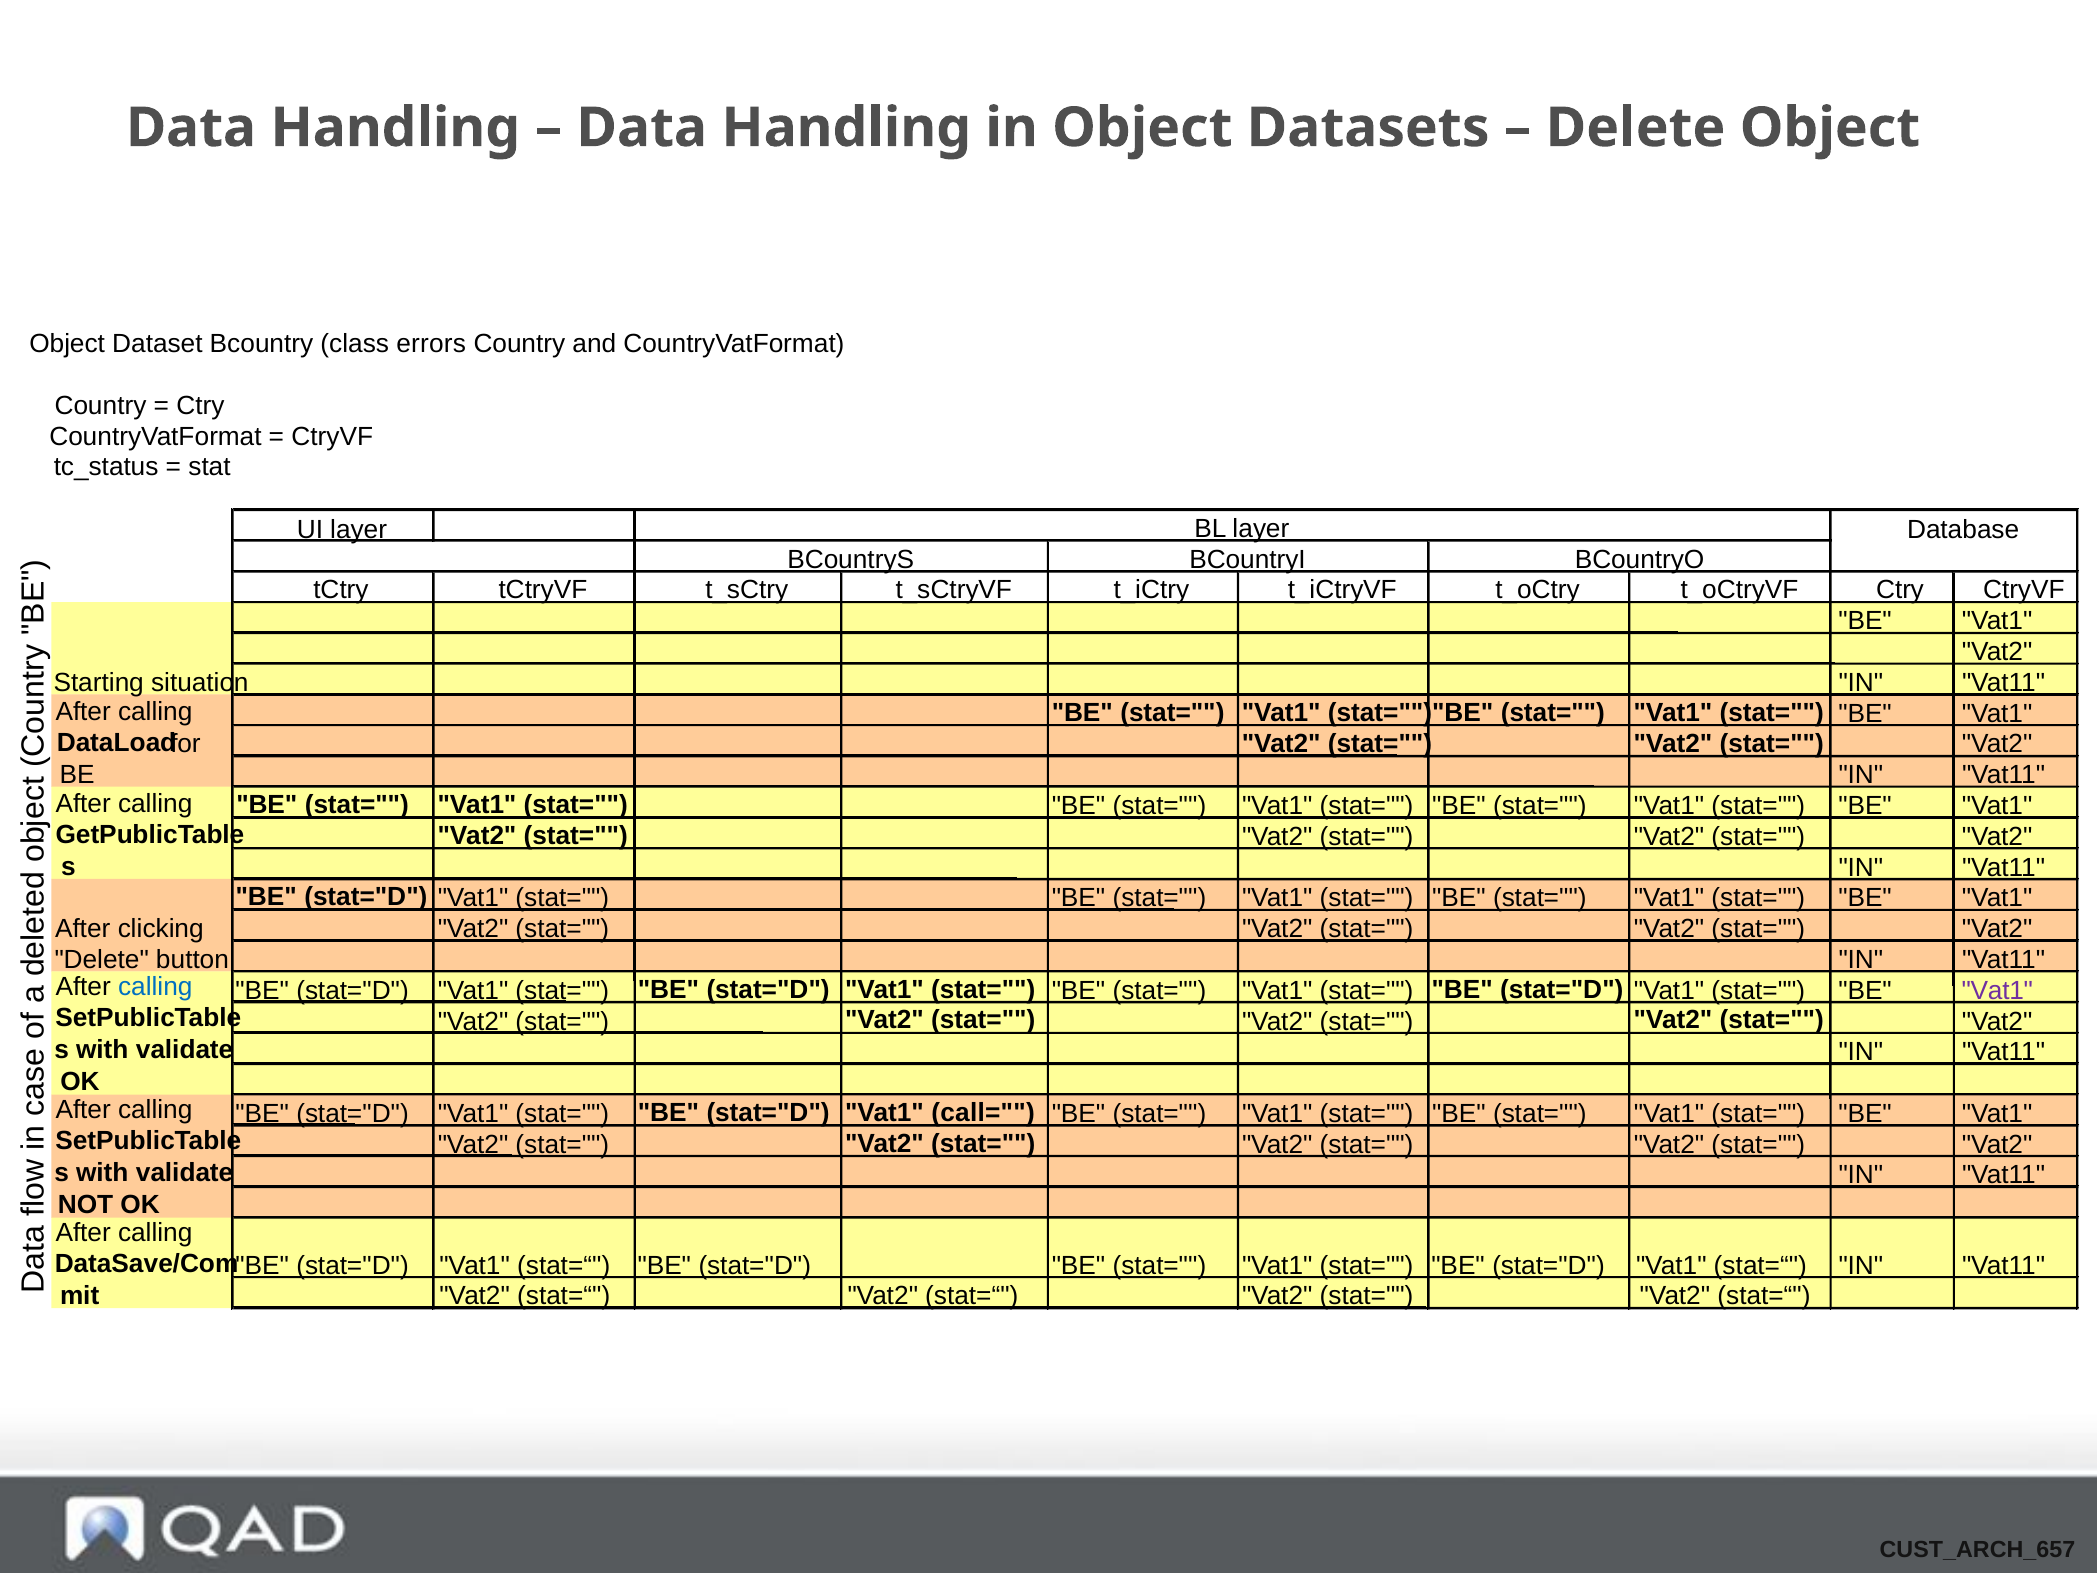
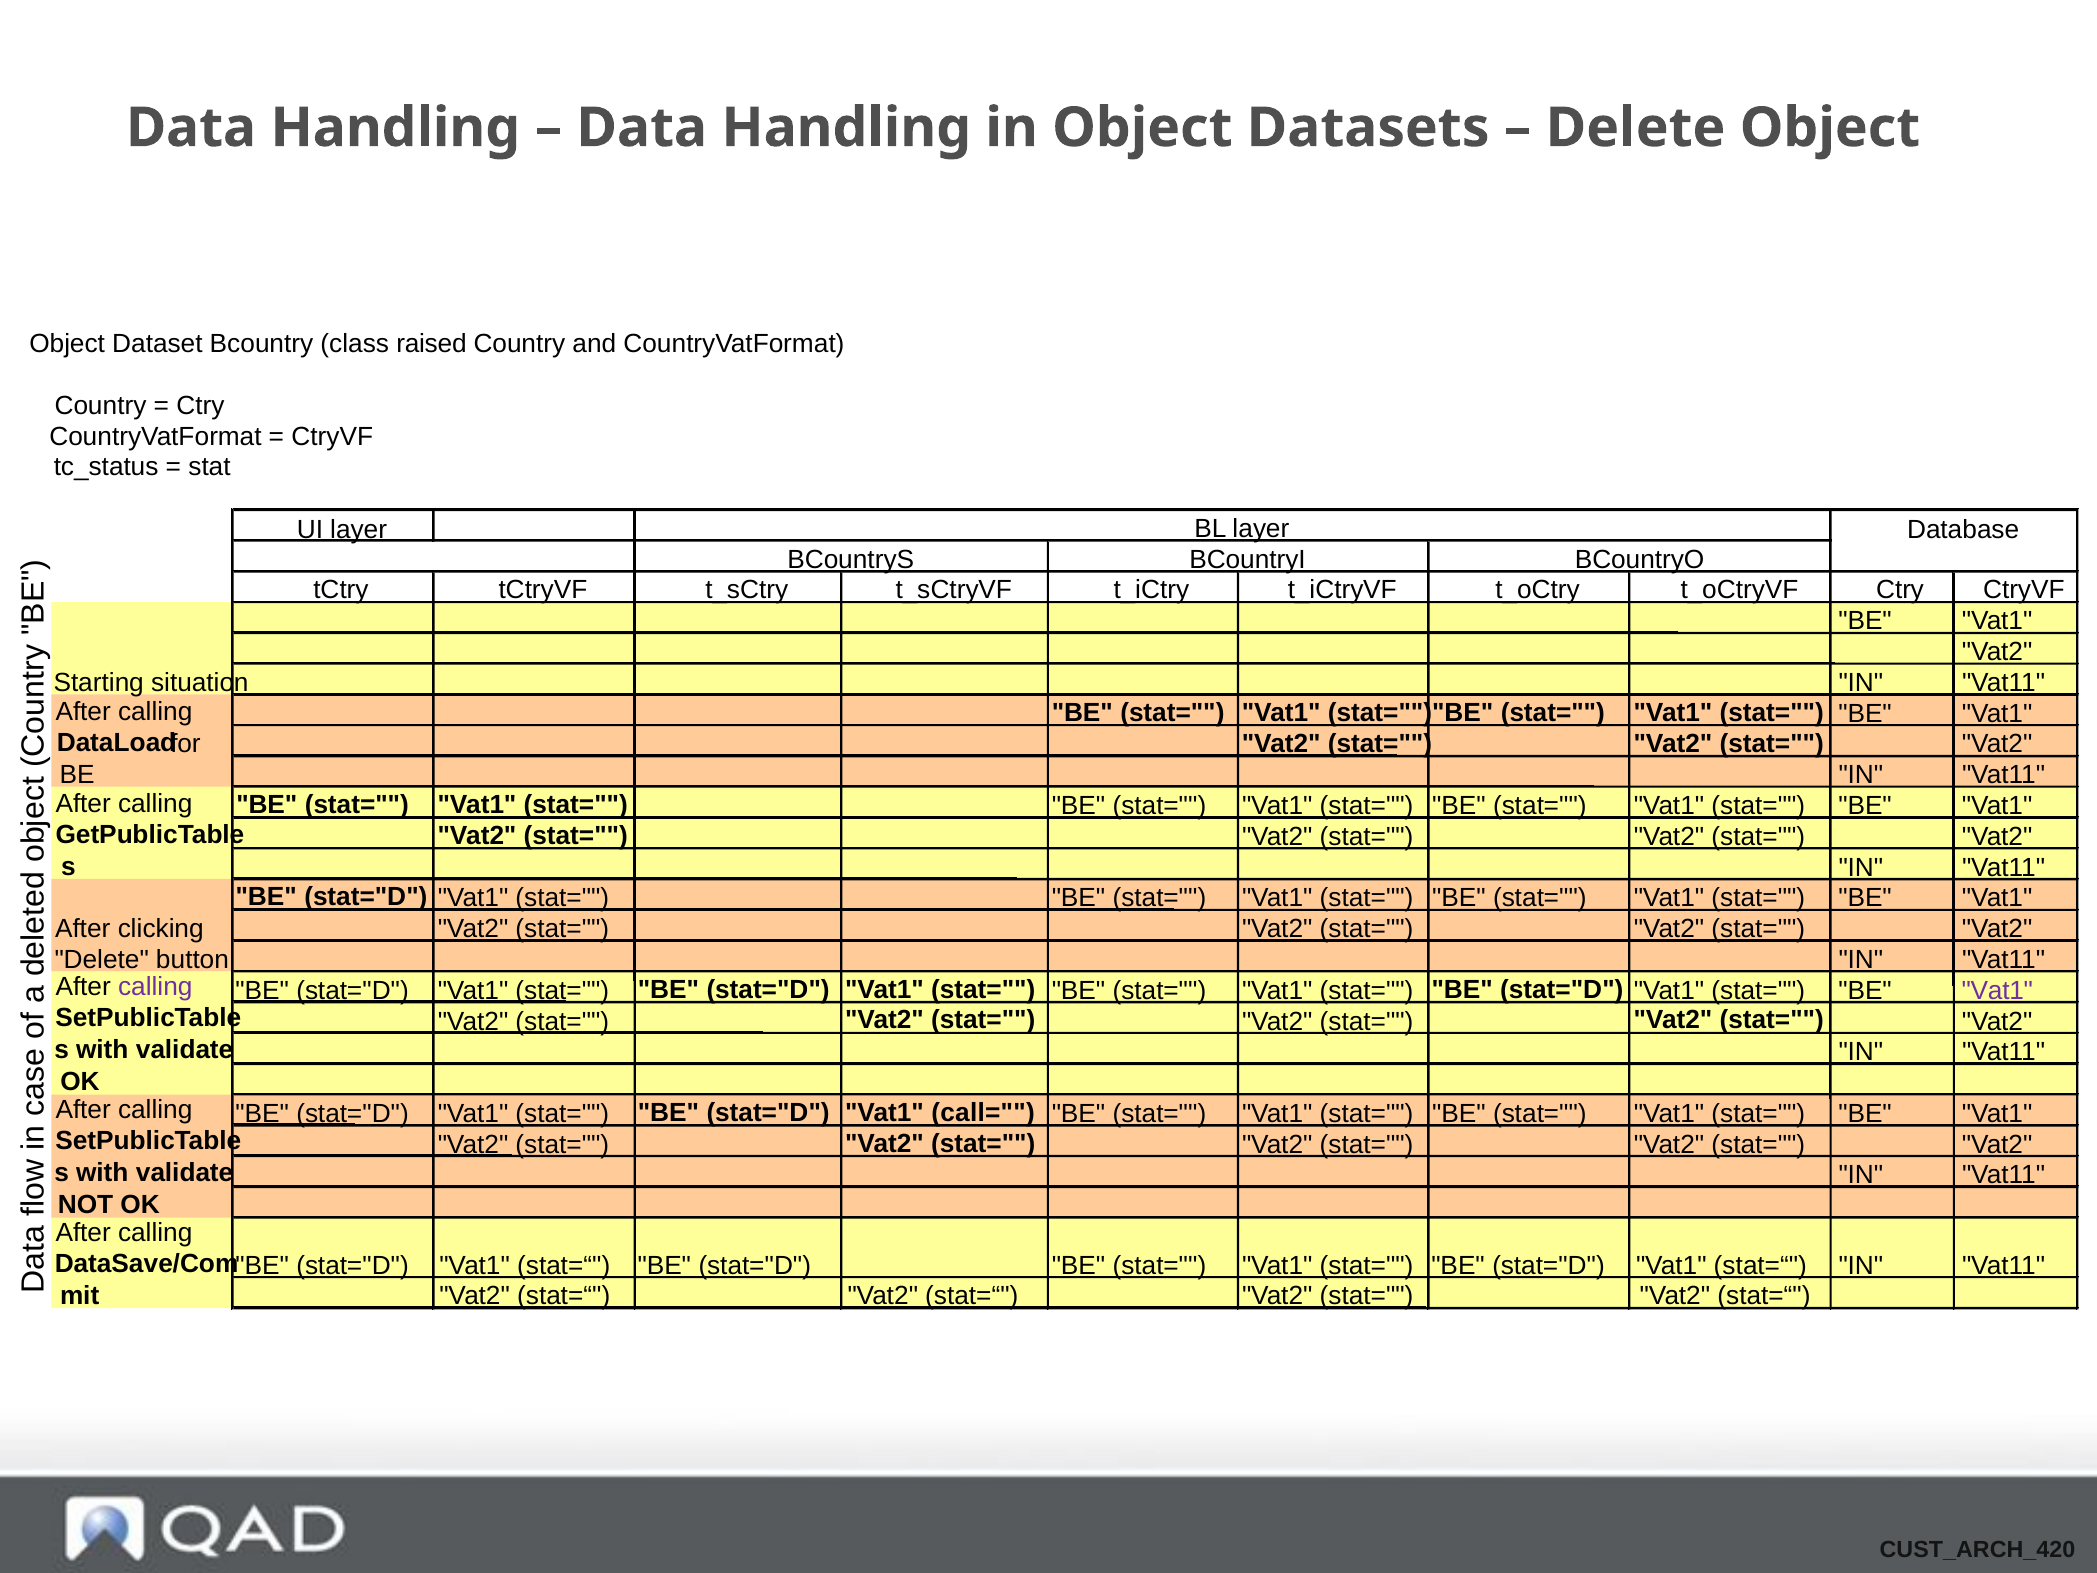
errors: errors -> raised
calling at (155, 987) colour: blue -> purple
CUST_ARCH_657: CUST_ARCH_657 -> CUST_ARCH_420
